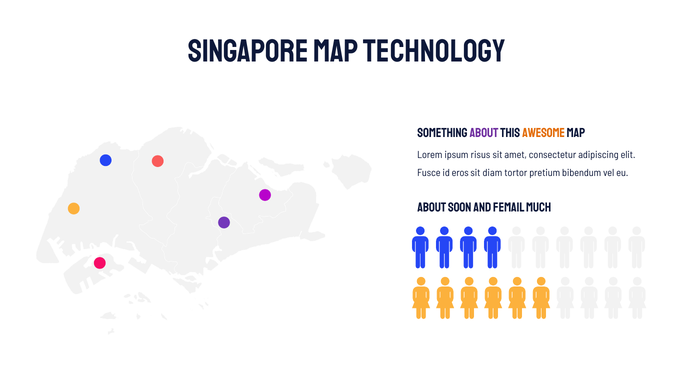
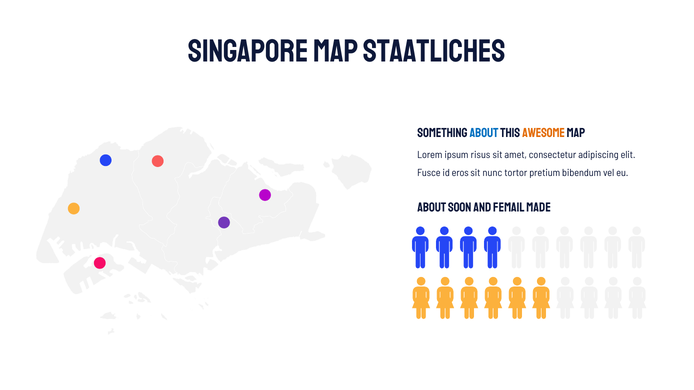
Technology: Technology -> Staatliches
About at (484, 133) colour: purple -> blue
diam: diam -> nunc
Much: Much -> Made
